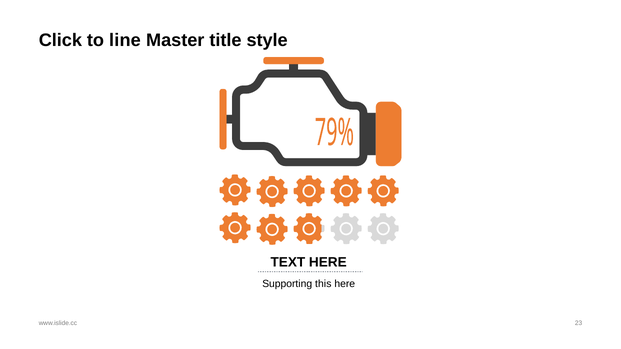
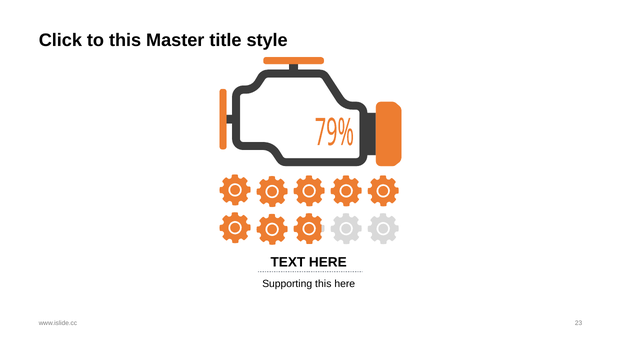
to line: line -> this
